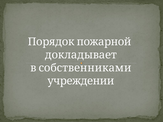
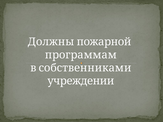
Порядок: Порядок -> Должны
докладывает: докладывает -> программам
